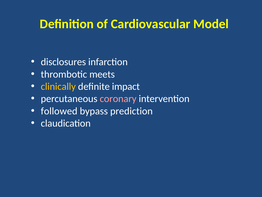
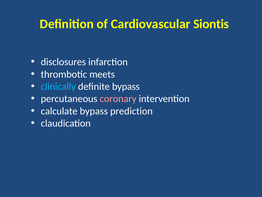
Model: Model -> Siontis
clinically colour: yellow -> light blue
definite impact: impact -> bypass
followed: followed -> calculate
